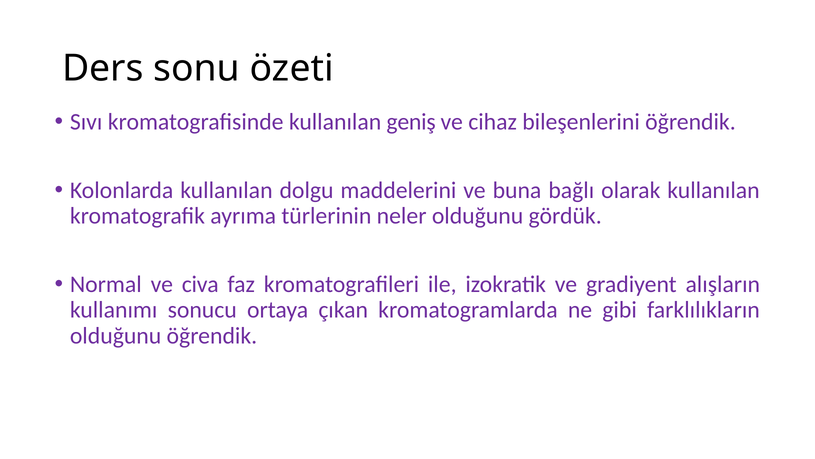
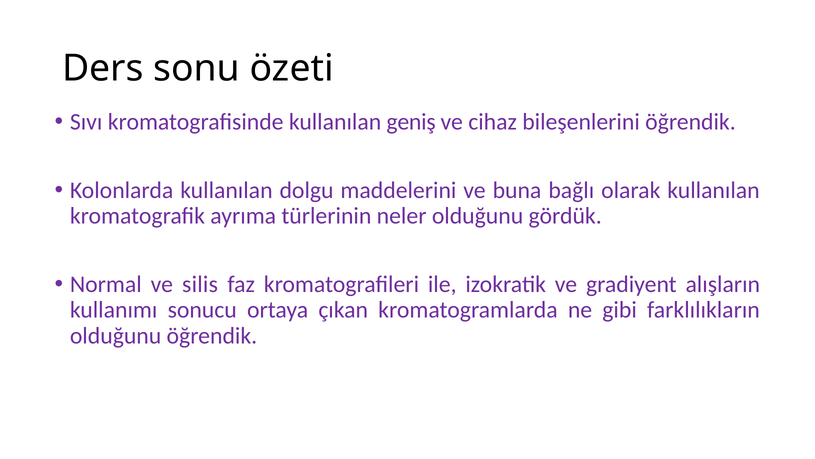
civa: civa -> silis
